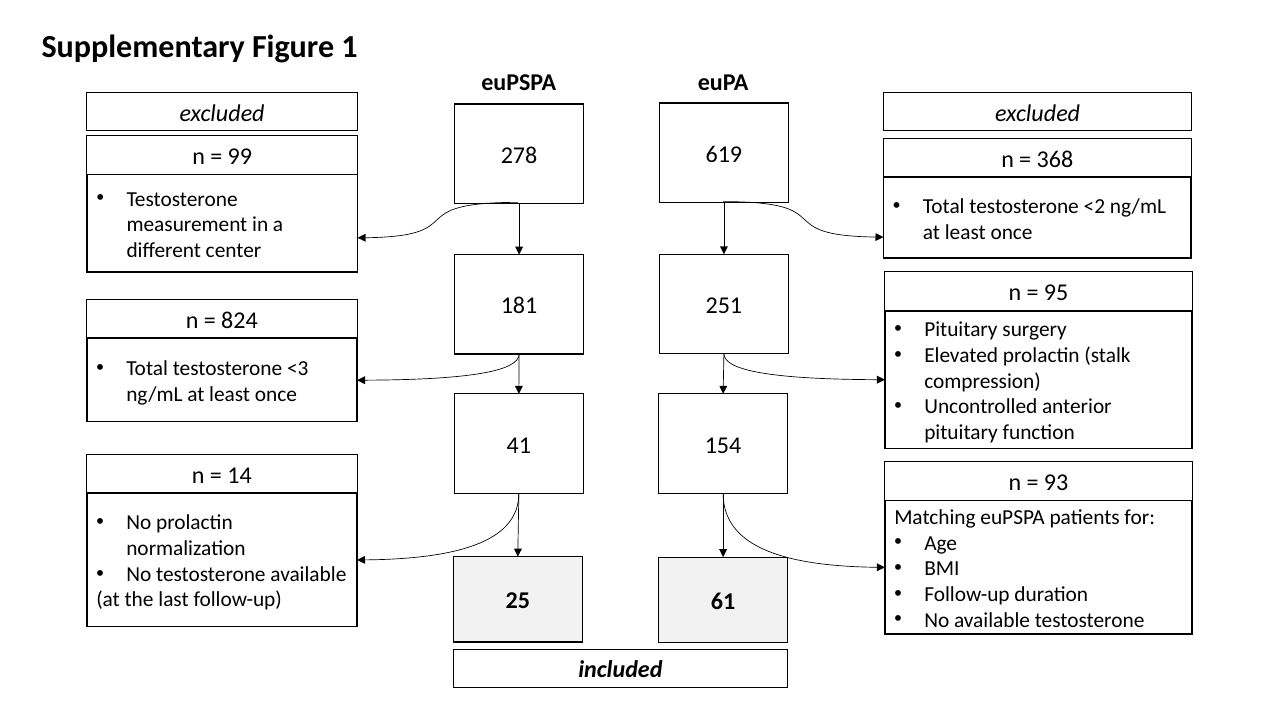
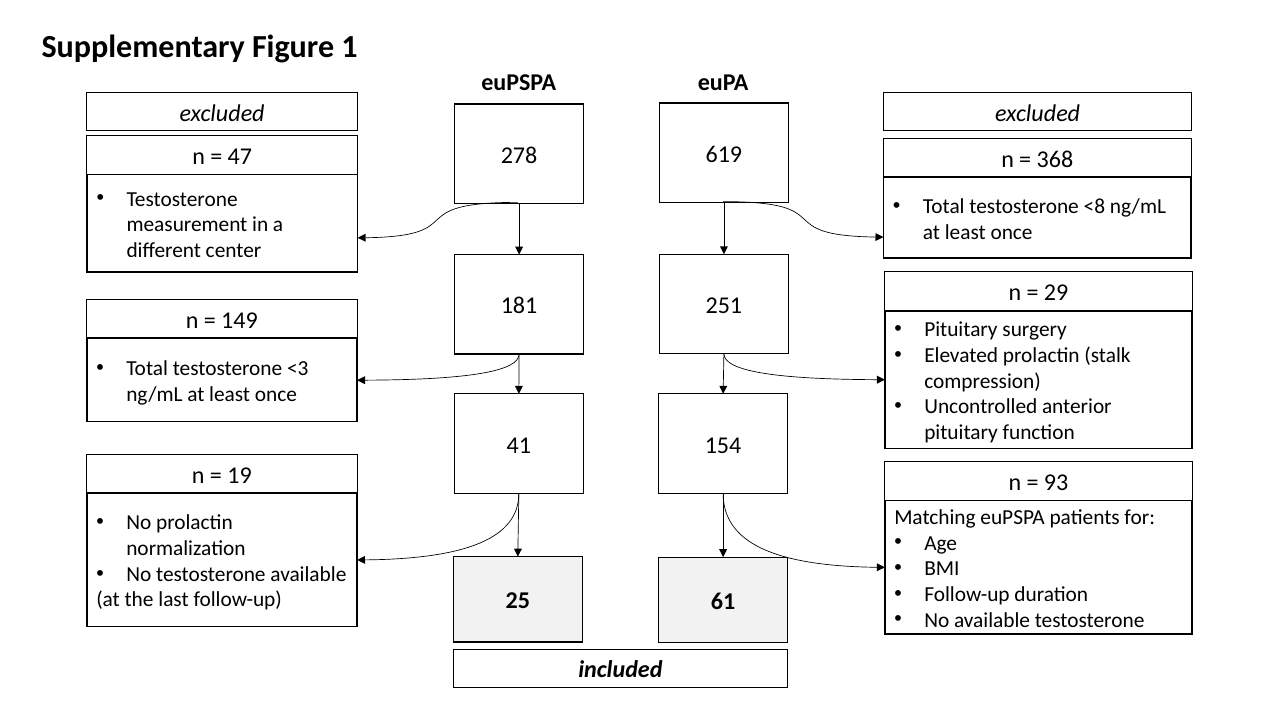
99: 99 -> 47
<2: <2 -> <8
95: 95 -> 29
824: 824 -> 149
14: 14 -> 19
